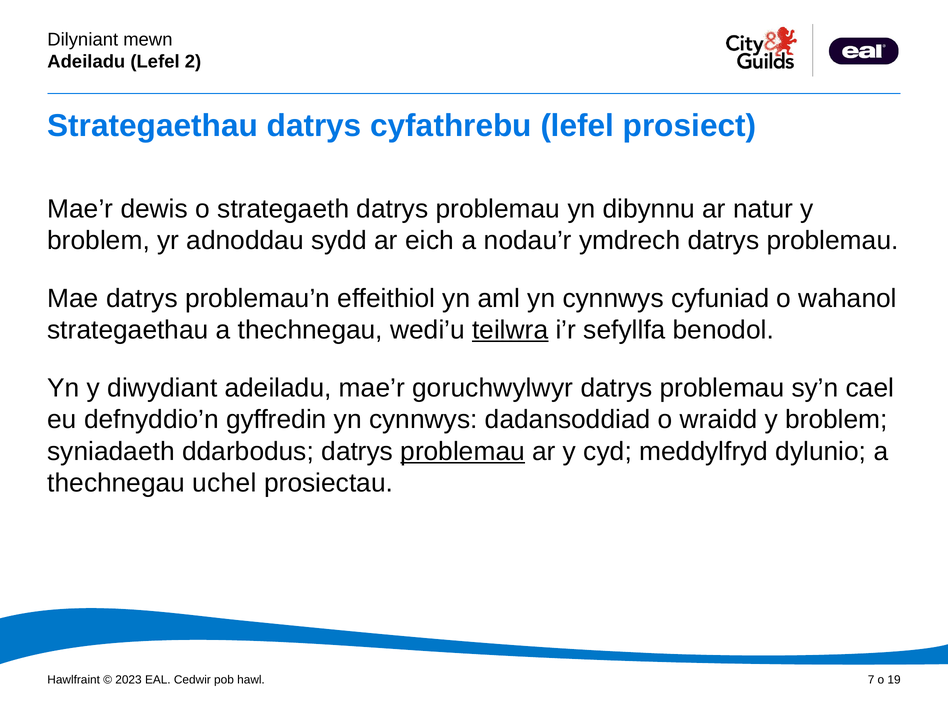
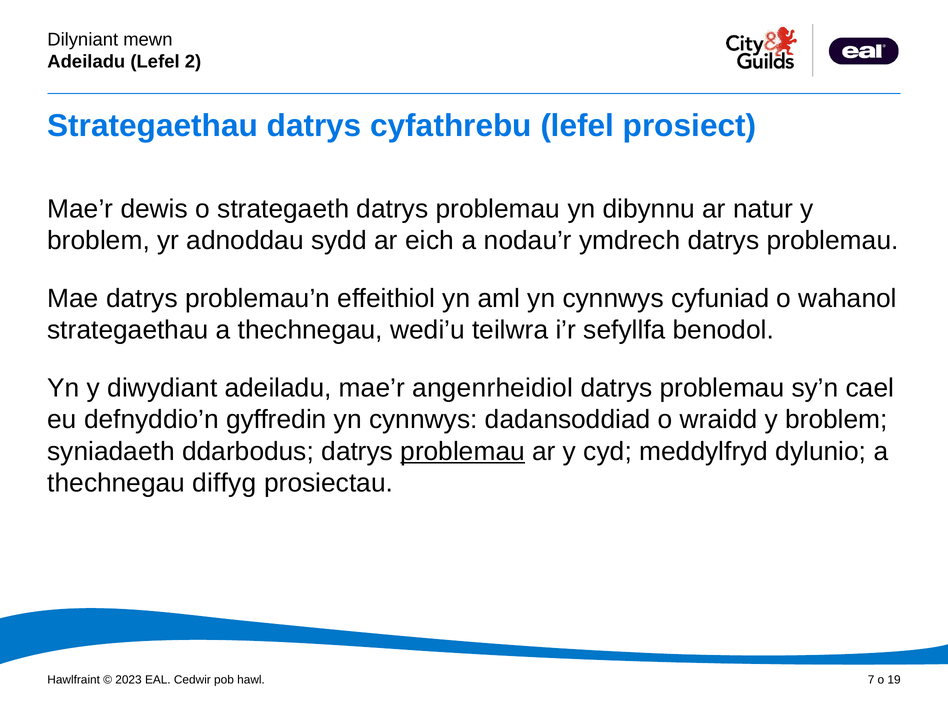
teilwra underline: present -> none
goruchwylwyr: goruchwylwyr -> angenrheidiol
uchel: uchel -> diffyg
